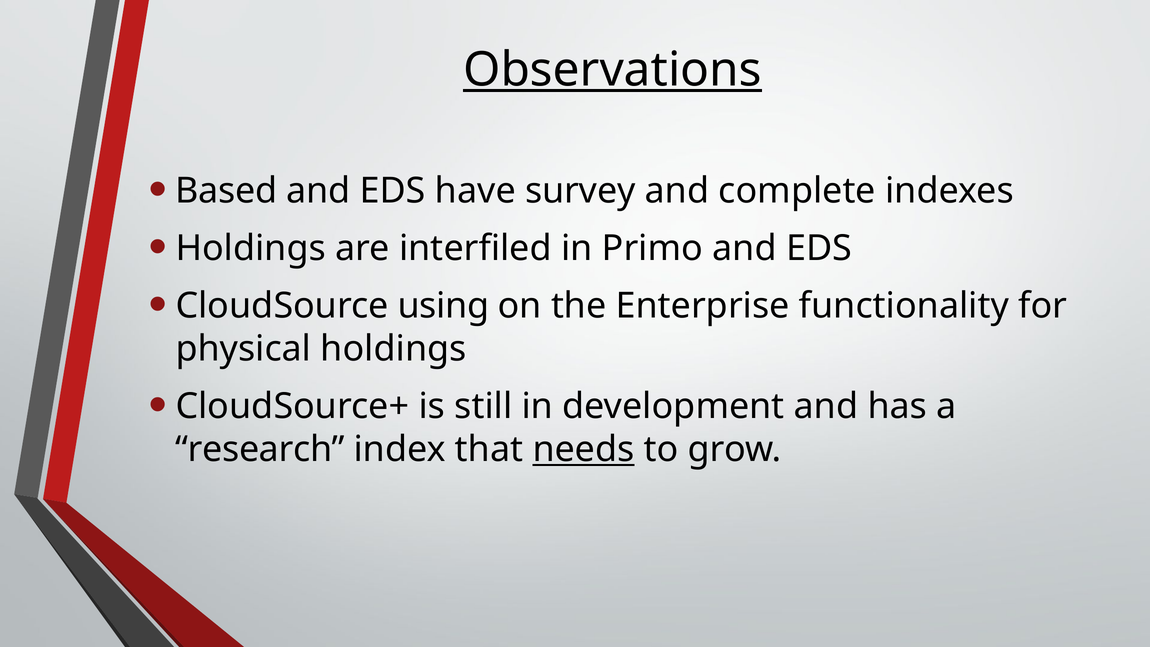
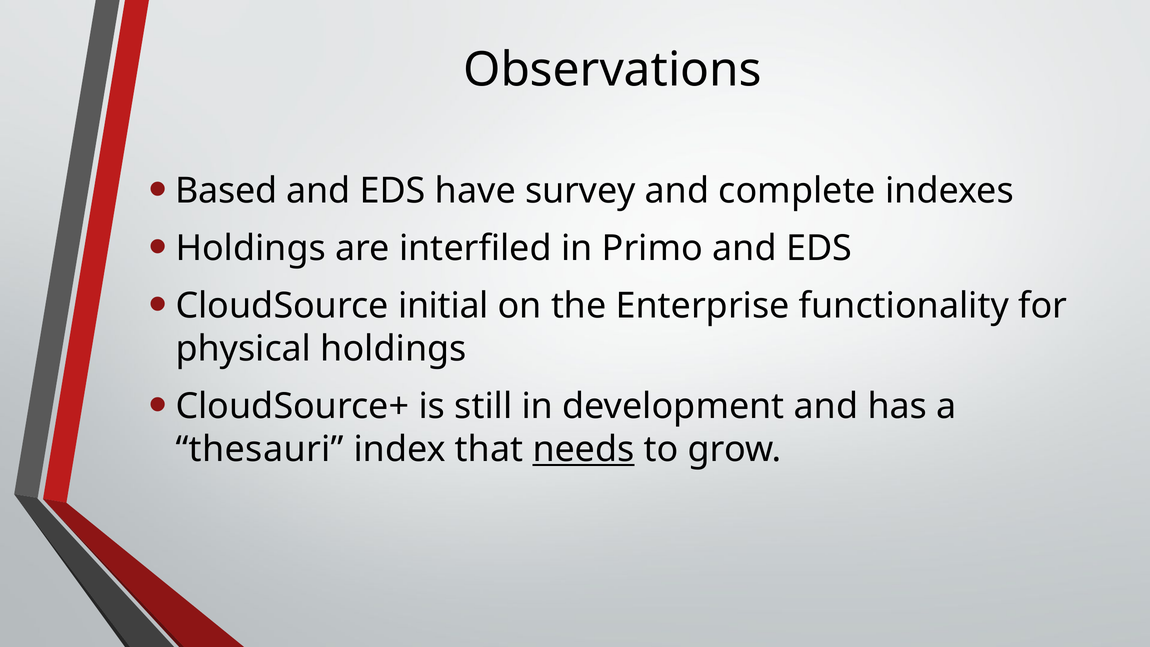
Observations underline: present -> none
using: using -> initial
research: research -> thesauri
